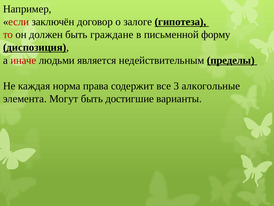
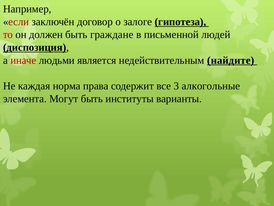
форму: форму -> людей
пределы: пределы -> найдите
достигшие: достигшие -> институты
